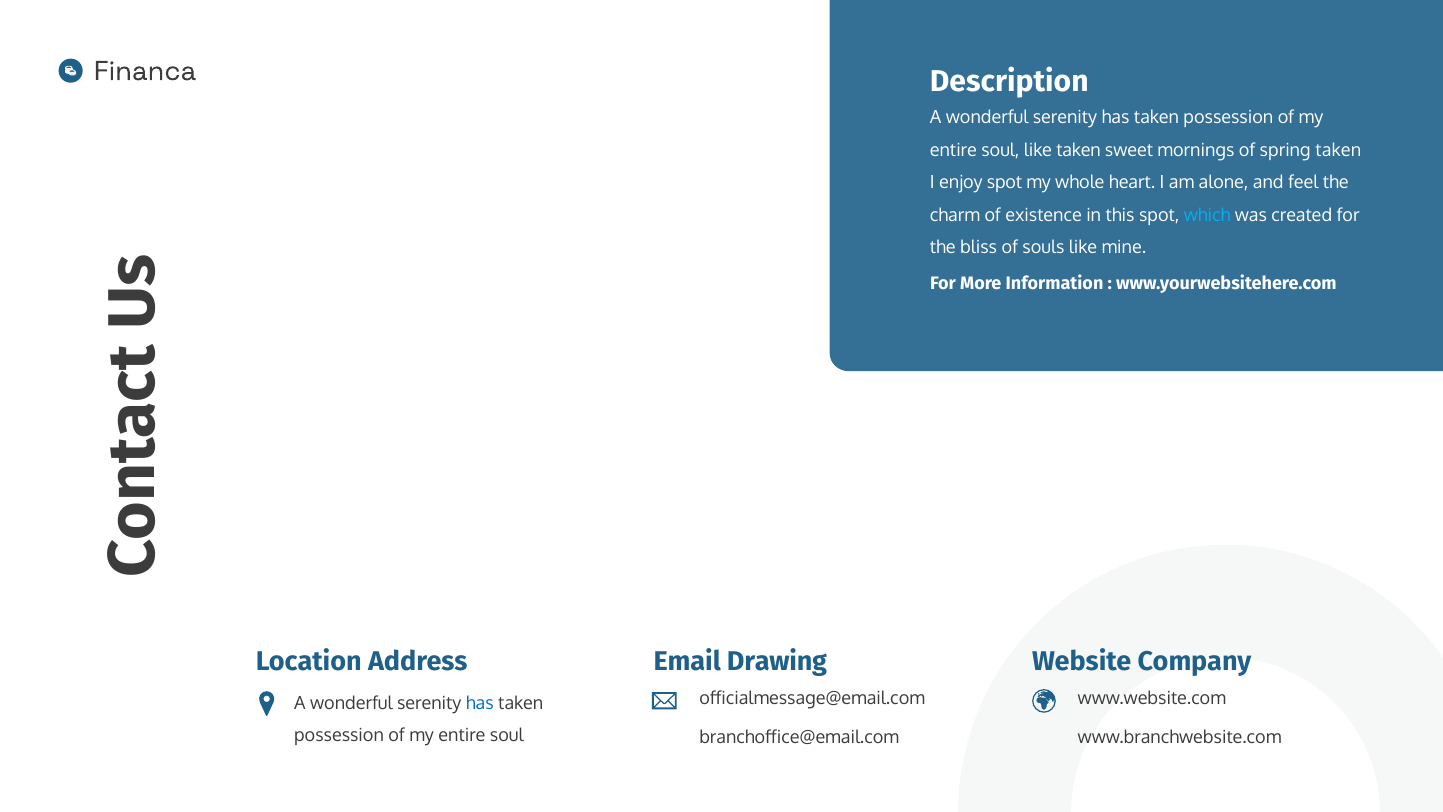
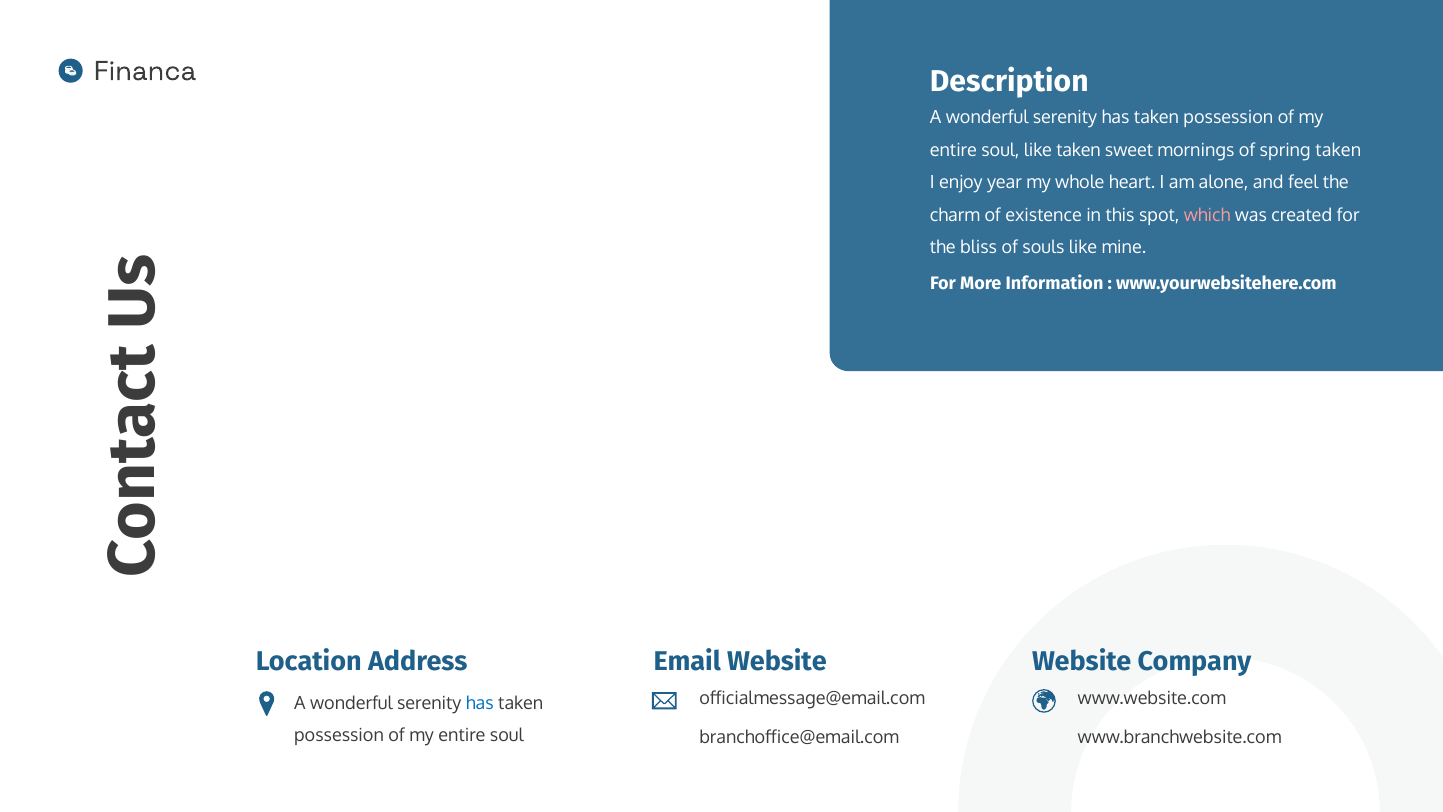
enjoy spot: spot -> year
which colour: light blue -> pink
Email Drawing: Drawing -> Website
